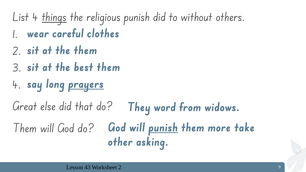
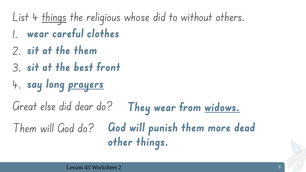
religious punish: punish -> whose
best them: them -> front
that: that -> dear
They word: word -> wear
widows underline: none -> present
punish at (163, 128) underline: present -> none
take: take -> dead
other asking: asking -> things
